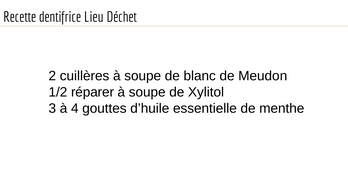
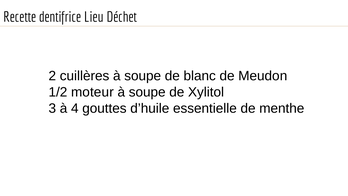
réparer: réparer -> moteur
